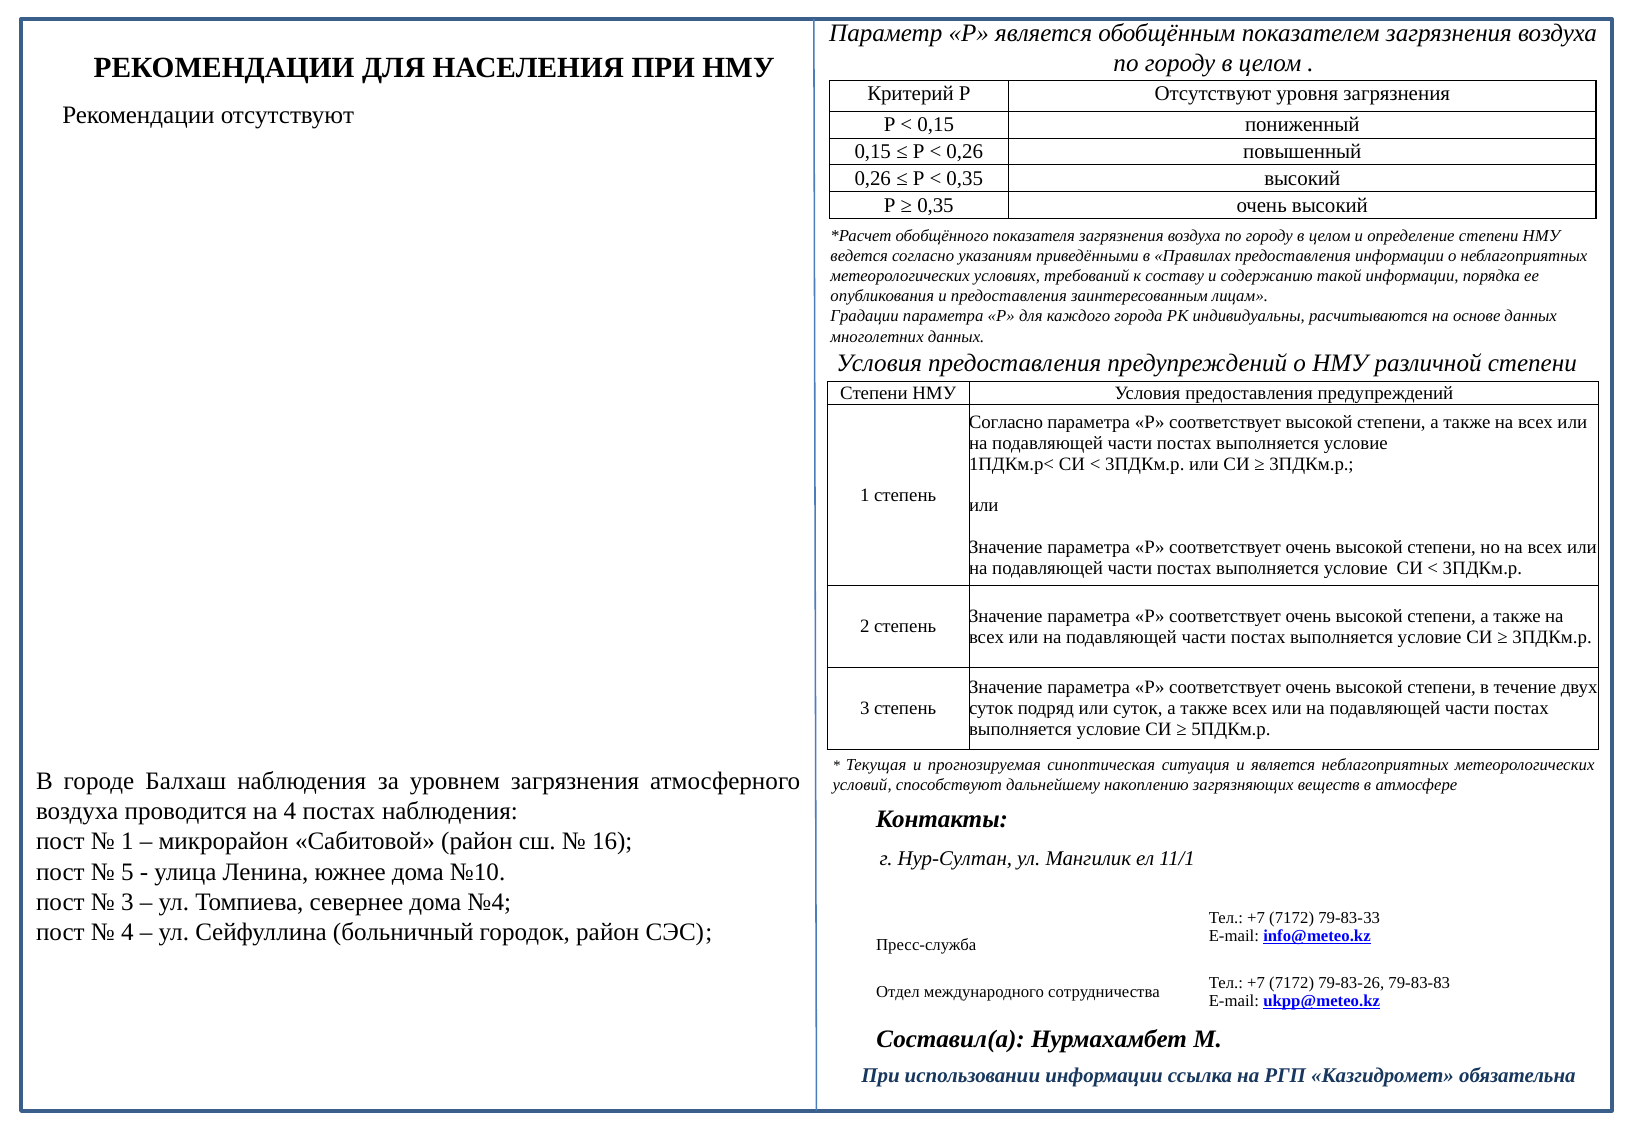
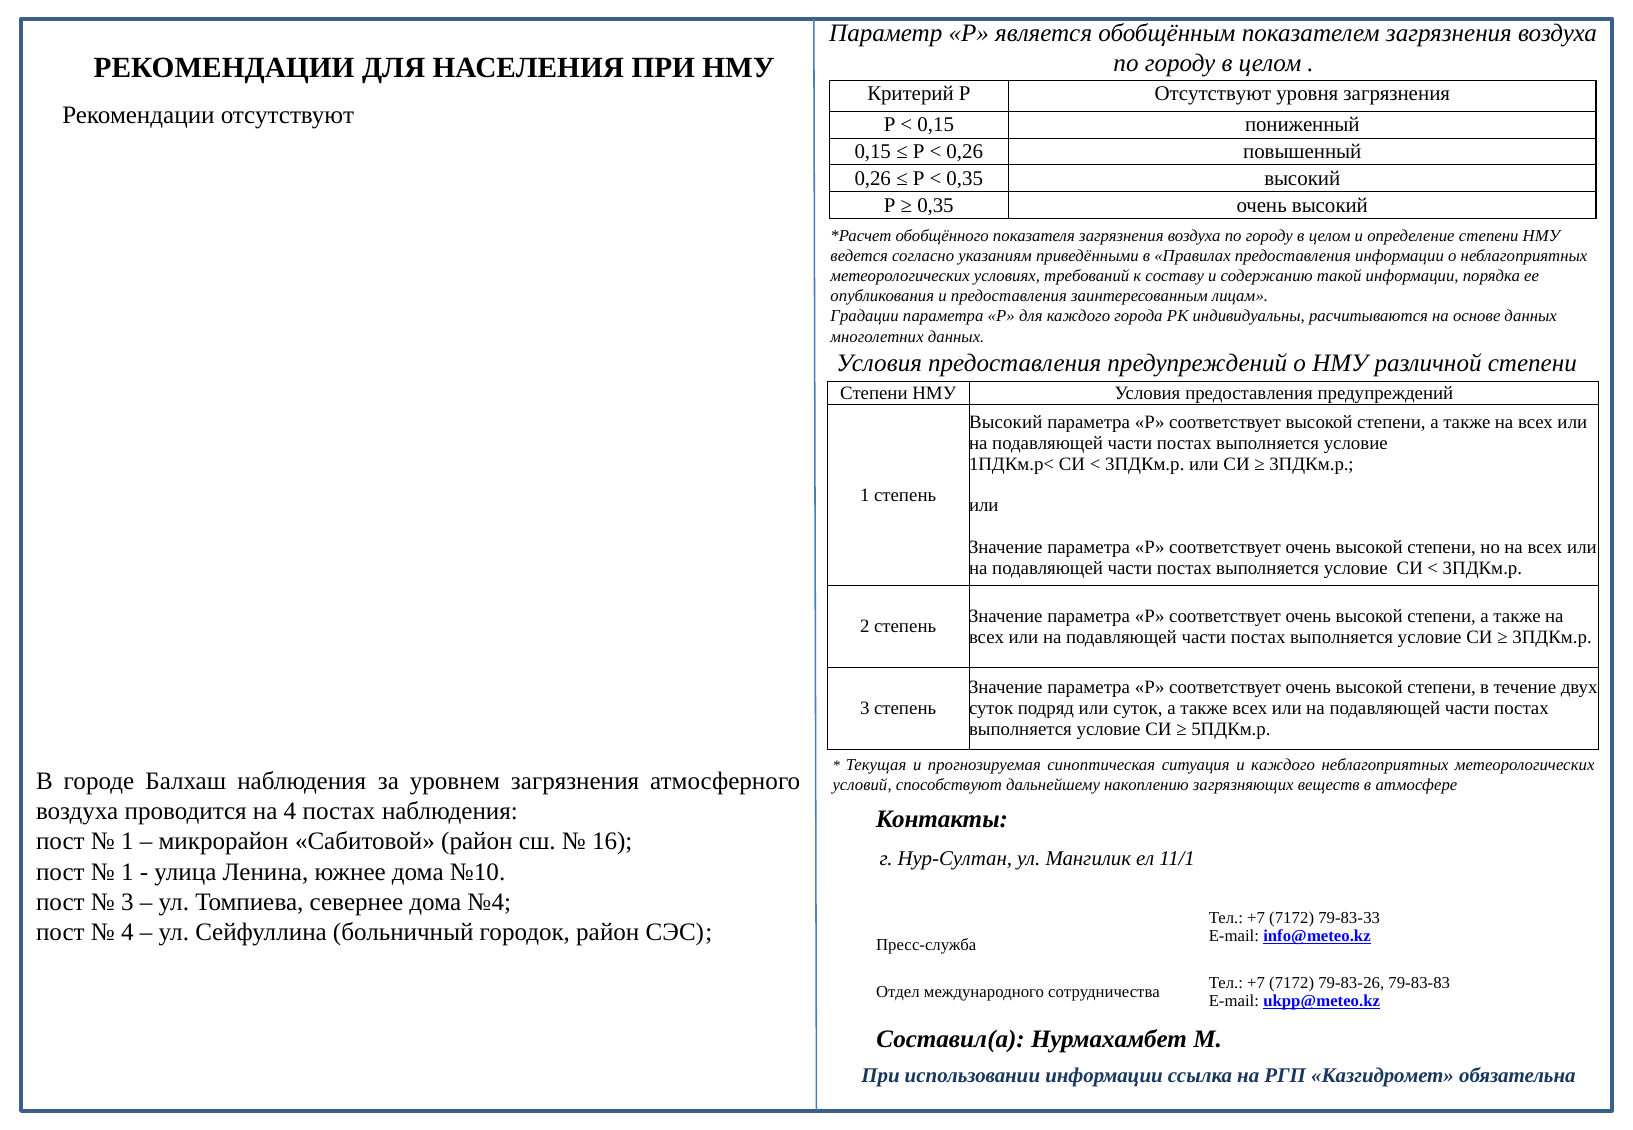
Согласно at (1006, 422): Согласно -> Высокий
и является: является -> каждого
5 at (127, 872): 5 -> 1
